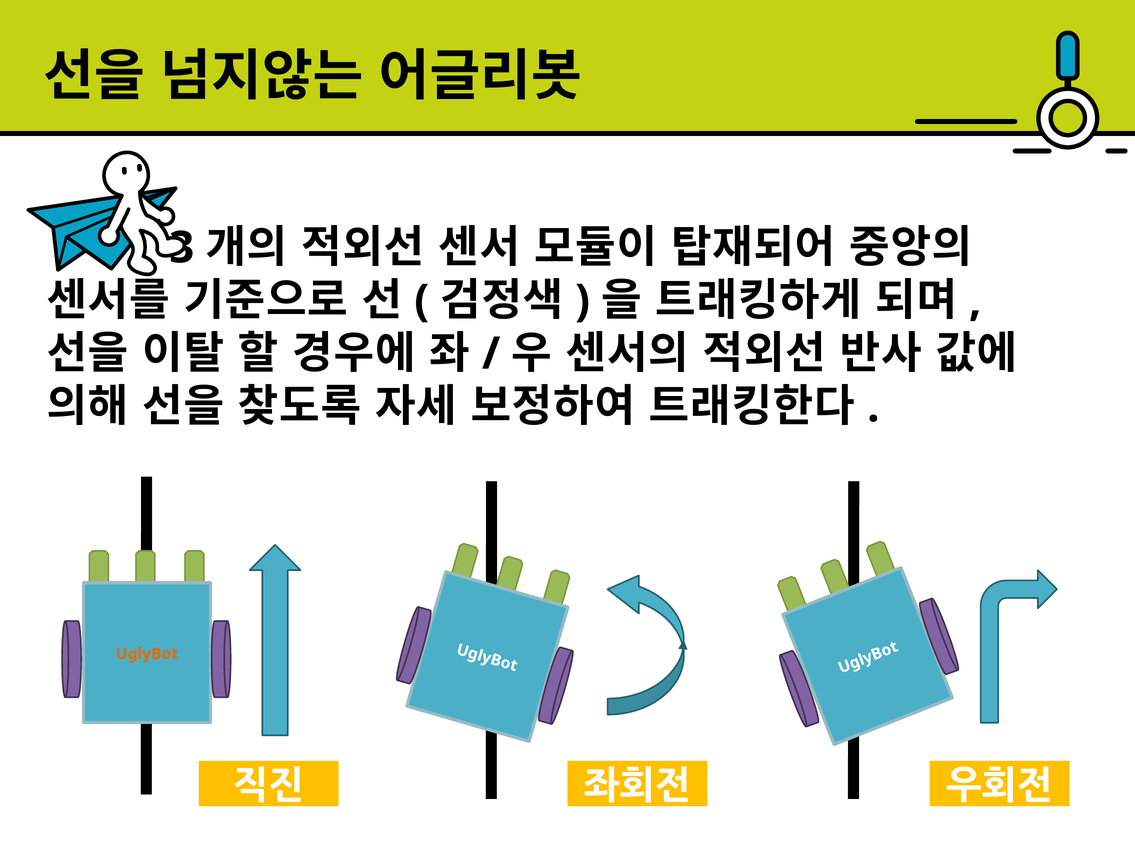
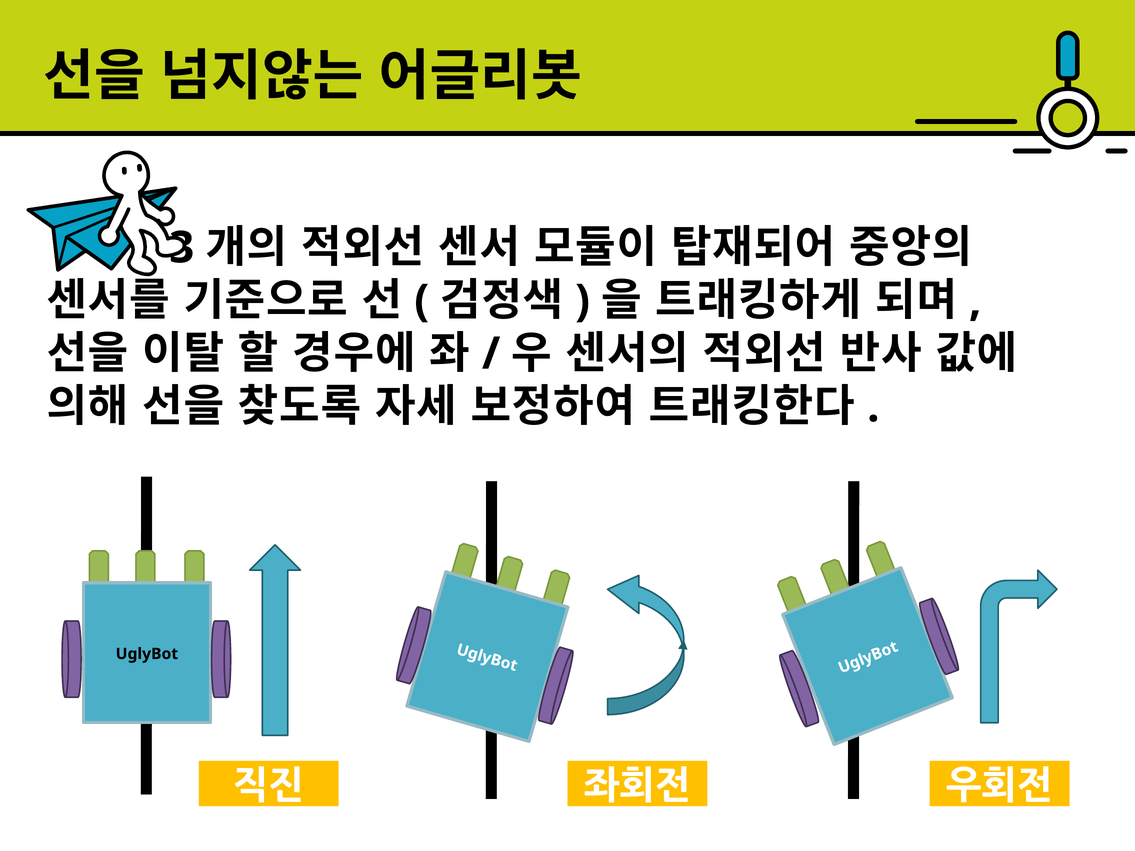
UglyBot colour: orange -> black
